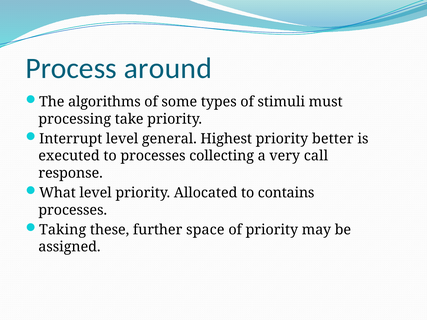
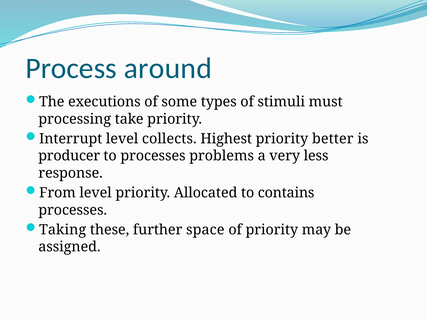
algorithms: algorithms -> executions
general: general -> collects
executed: executed -> producer
collecting: collecting -> problems
call: call -> less
What: What -> From
